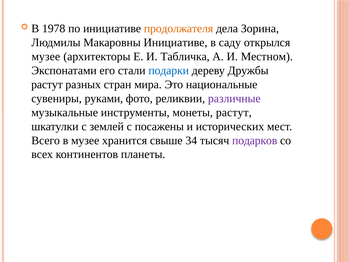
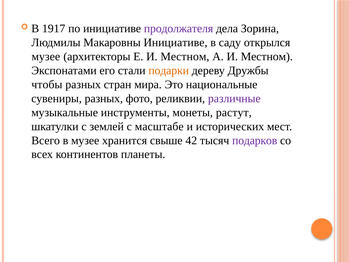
1978: 1978 -> 1917
продолжателя colour: orange -> purple
Е И Табличка: Табличка -> Местном
подарки colour: blue -> orange
растут at (47, 84): растут -> чтобы
сувениры руками: руками -> разных
посажены: посажены -> масштабе
34: 34 -> 42
